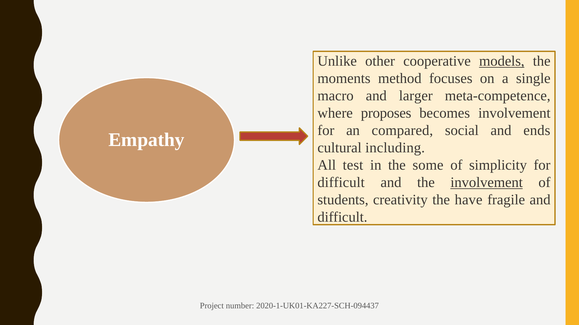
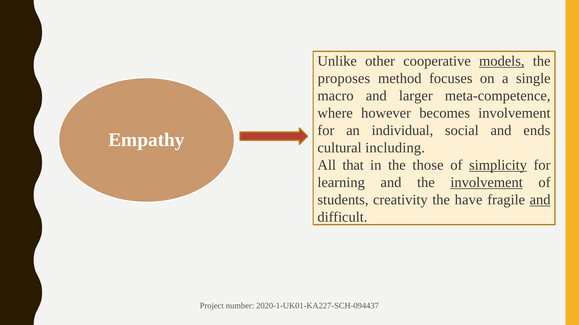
moments: moments -> proposes
proposes: proposes -> however
compared: compared -> individual
test: test -> that
some: some -> those
simplicity underline: none -> present
difficult at (341, 183): difficult -> learning
and at (540, 200) underline: none -> present
